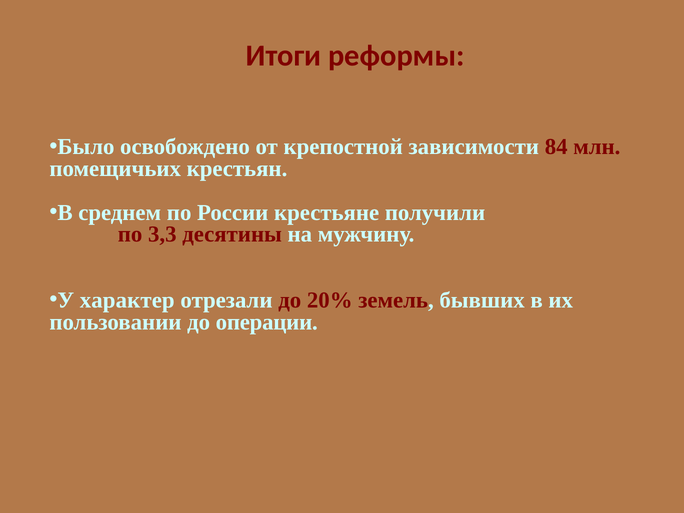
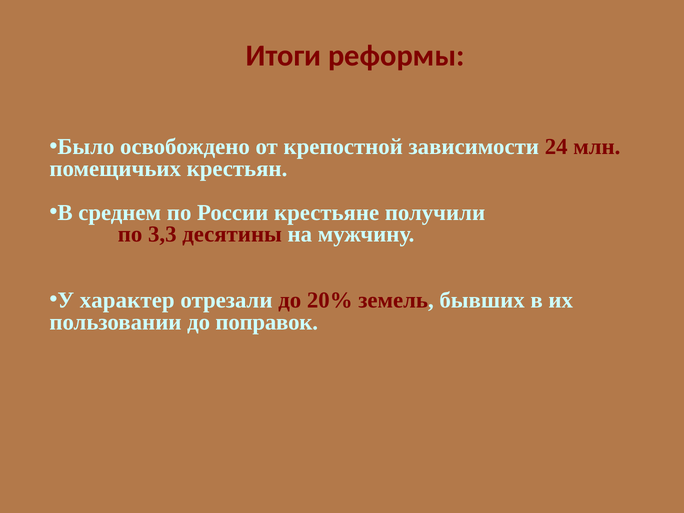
84: 84 -> 24
операции: операции -> поправок
